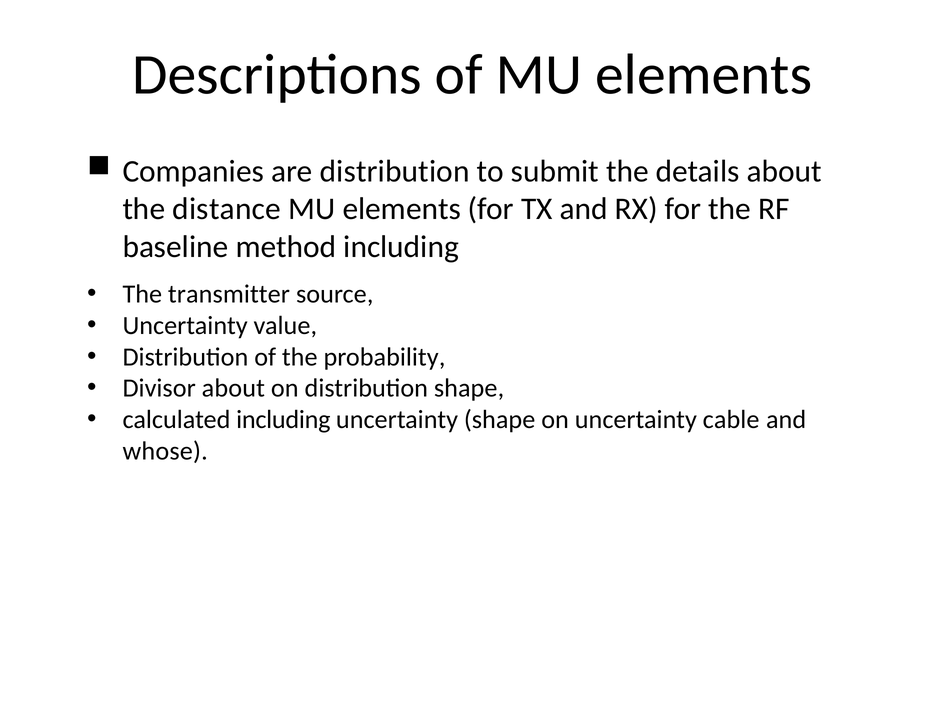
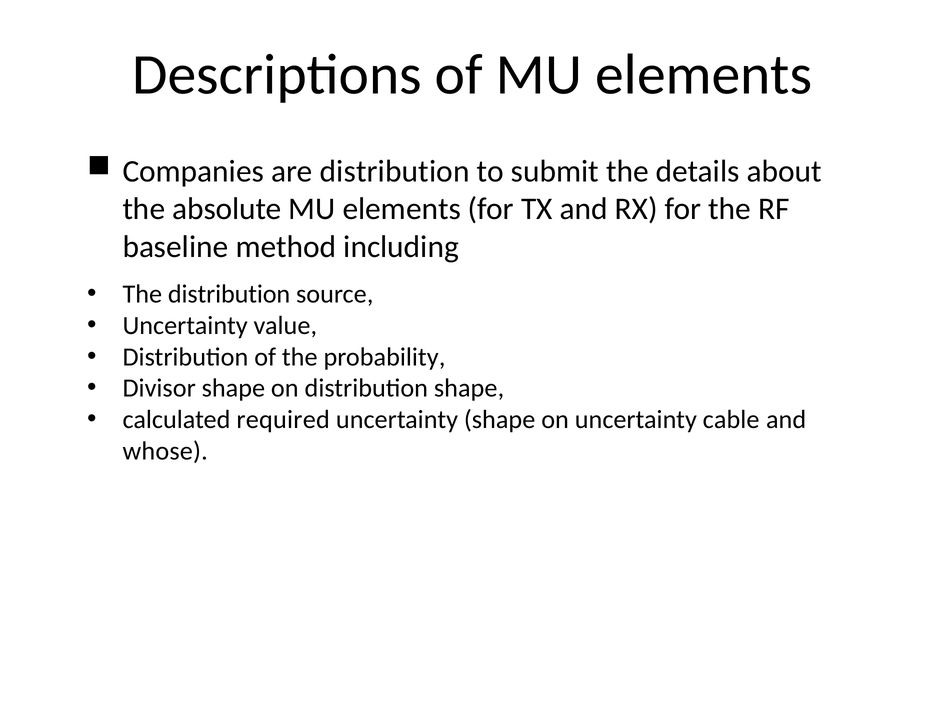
distance: distance -> absolute
The transmitter: transmitter -> distribution
Divisor about: about -> shape
calculated including: including -> required
